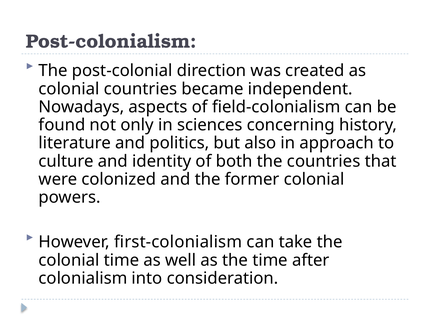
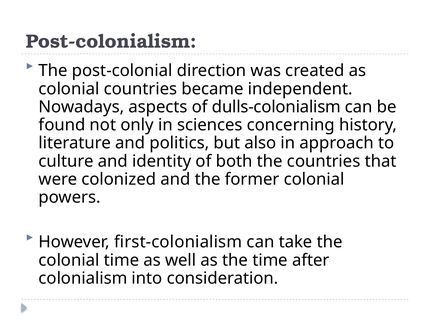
field-colonialism: field-colonialism -> dulls-colonialism
